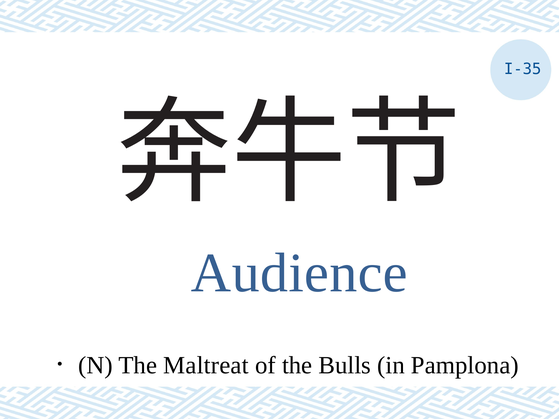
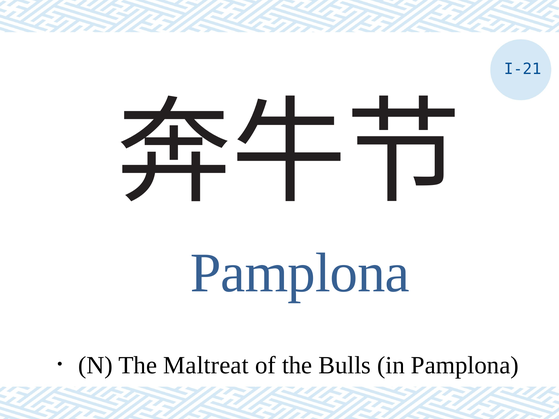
I-35: I-35 -> I-21
Audience at (299, 273): Audience -> Pamplona
